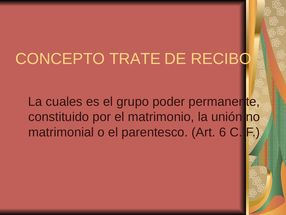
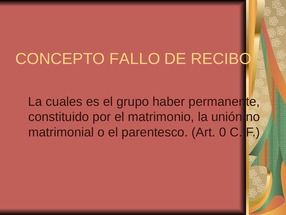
TRATE: TRATE -> FALLO
poder: poder -> haber
6: 6 -> 0
